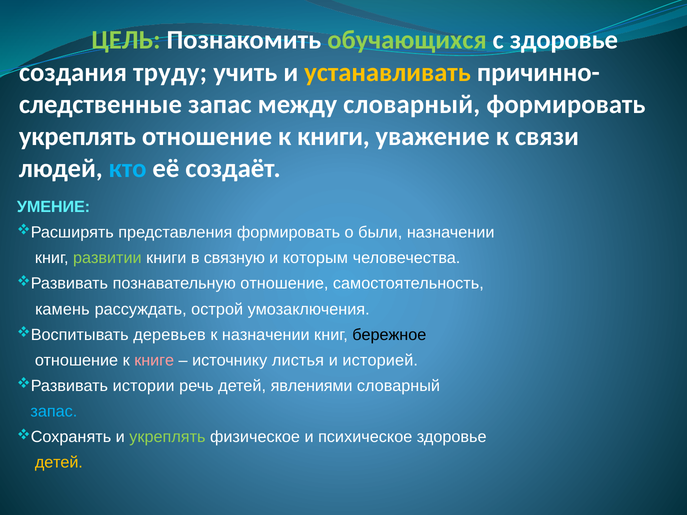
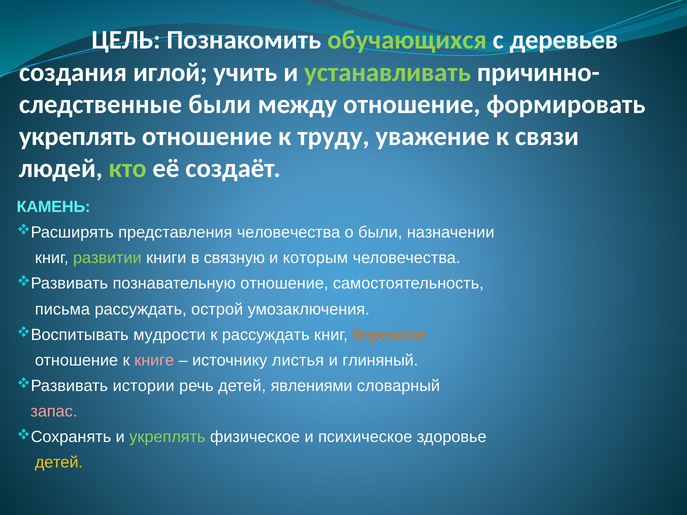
ЦЕЛЬ colour: light green -> white
с здоровье: здоровье -> деревьев
труду: труду -> иглой
устанавливать colour: yellow -> light green
запас at (220, 104): запас -> были
между словарный: словарный -> отношение
к книги: книги -> труду
кто colour: light blue -> light green
УМЕНИЕ: УМЕНИЕ -> КАМЕНЬ
представления формировать: формировать -> человечества
камень: камень -> письма
деревьев: деревьев -> мудрости
к назначении: назначении -> рассуждать
бережное colour: black -> orange
историей: историей -> глиняный
запас at (54, 412) colour: light blue -> pink
